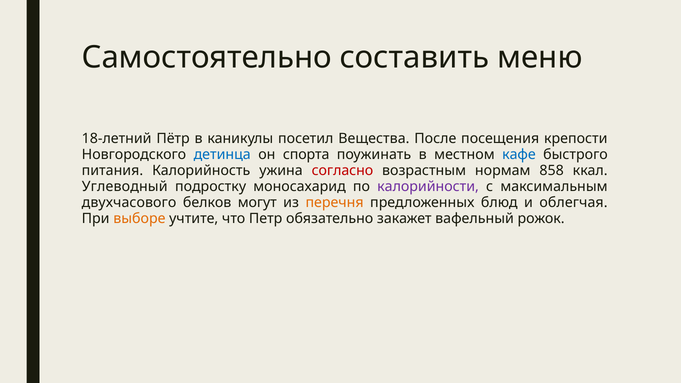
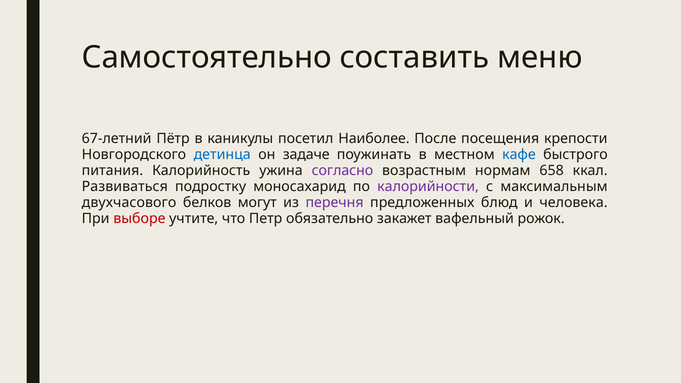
18-летний: 18-летний -> 67-летний
Вещества: Вещества -> Наиболее
спорта: спорта -> задаче
согласно colour: red -> purple
858: 858 -> 658
Углеводный: Углеводный -> Развиваться
перечня colour: orange -> purple
облегчая: облегчая -> человека
выборе colour: orange -> red
